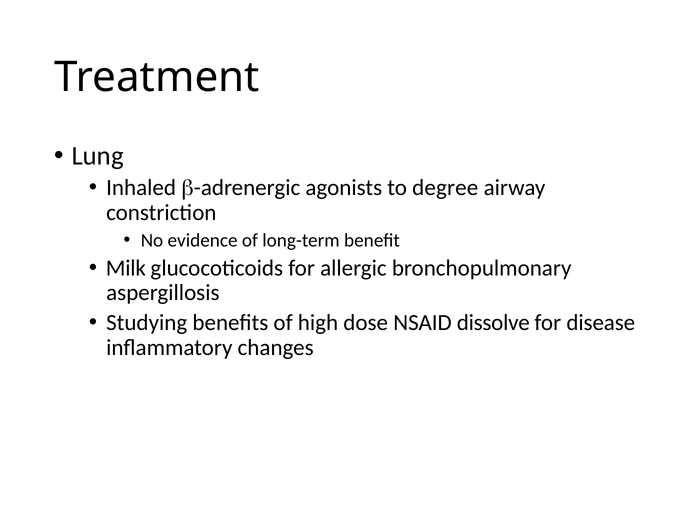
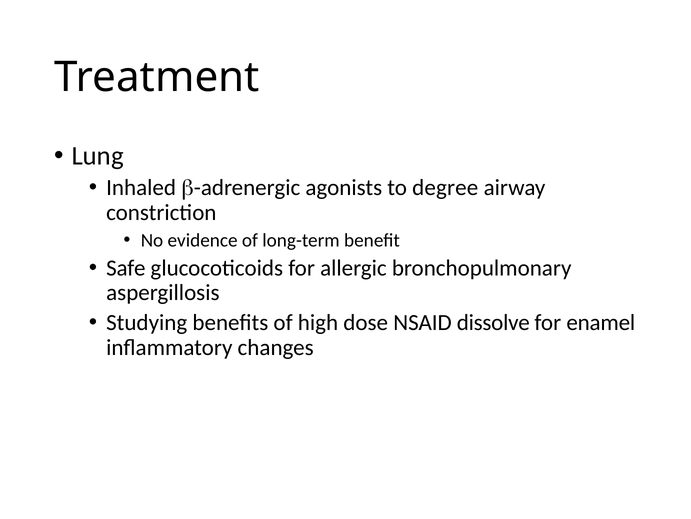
Milk: Milk -> Safe
disease: disease -> enamel
